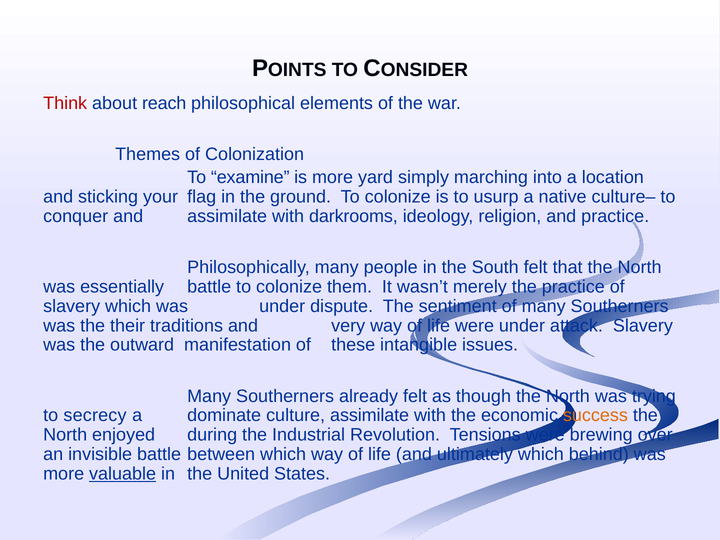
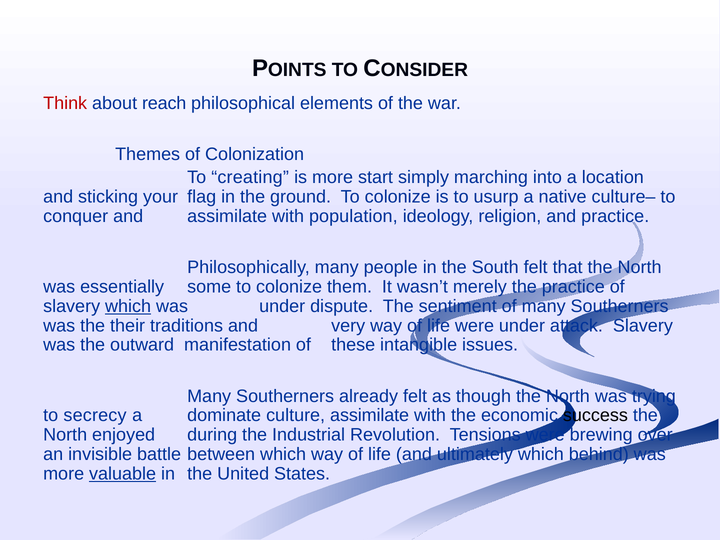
examine: examine -> creating
yard: yard -> start
darkrooms: darkrooms -> population
essentially battle: battle -> some
which at (128, 306) underline: none -> present
success colour: orange -> black
